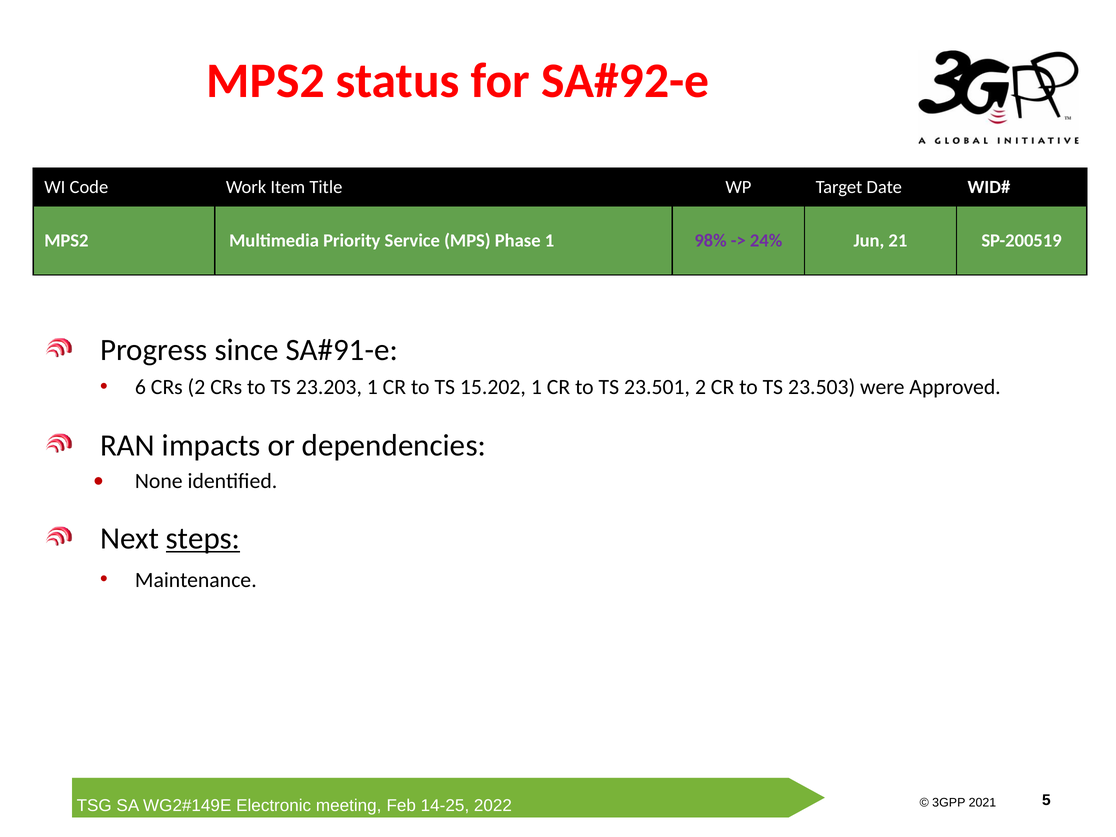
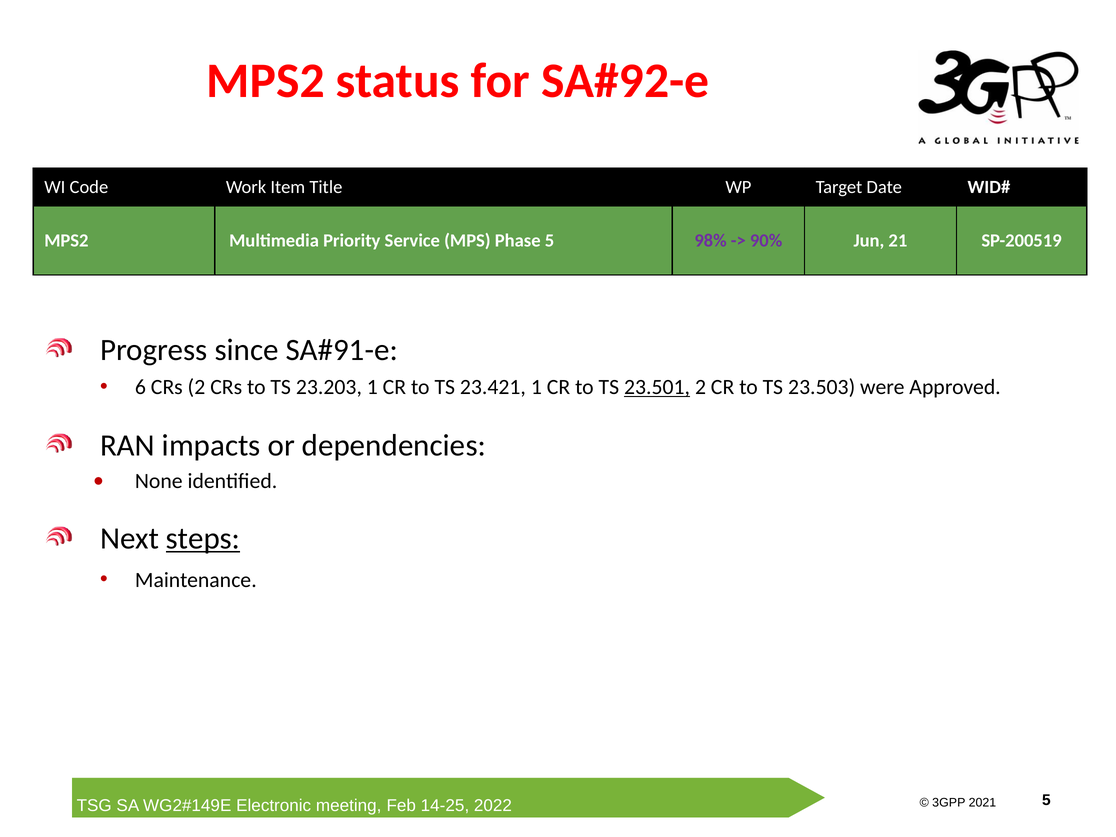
Phase 1: 1 -> 5
24%: 24% -> 90%
15.202: 15.202 -> 23.421
23.501 underline: none -> present
